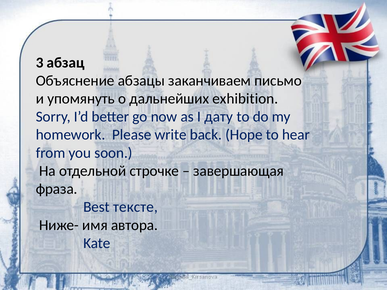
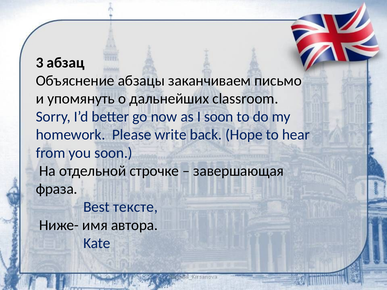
exhibition: exhibition -> classroom
I дату: дату -> soon
